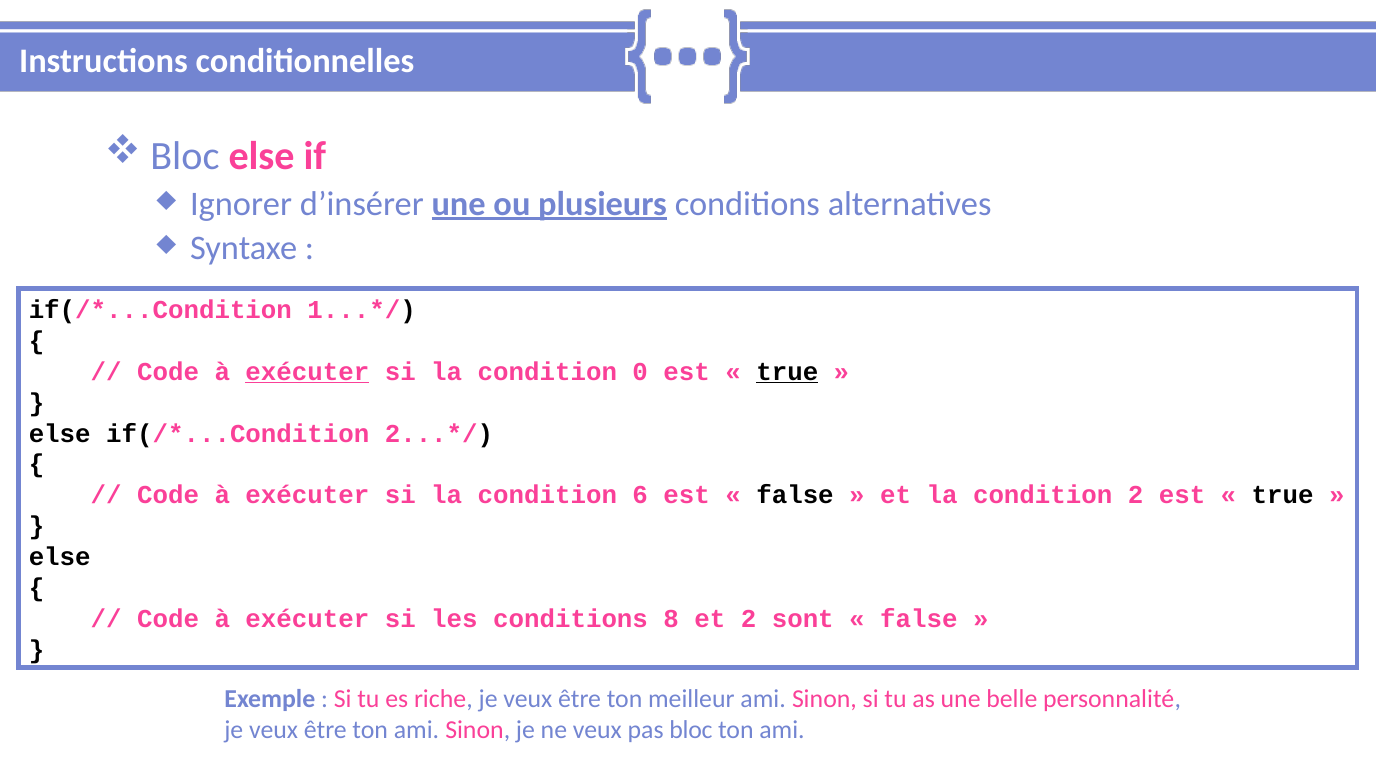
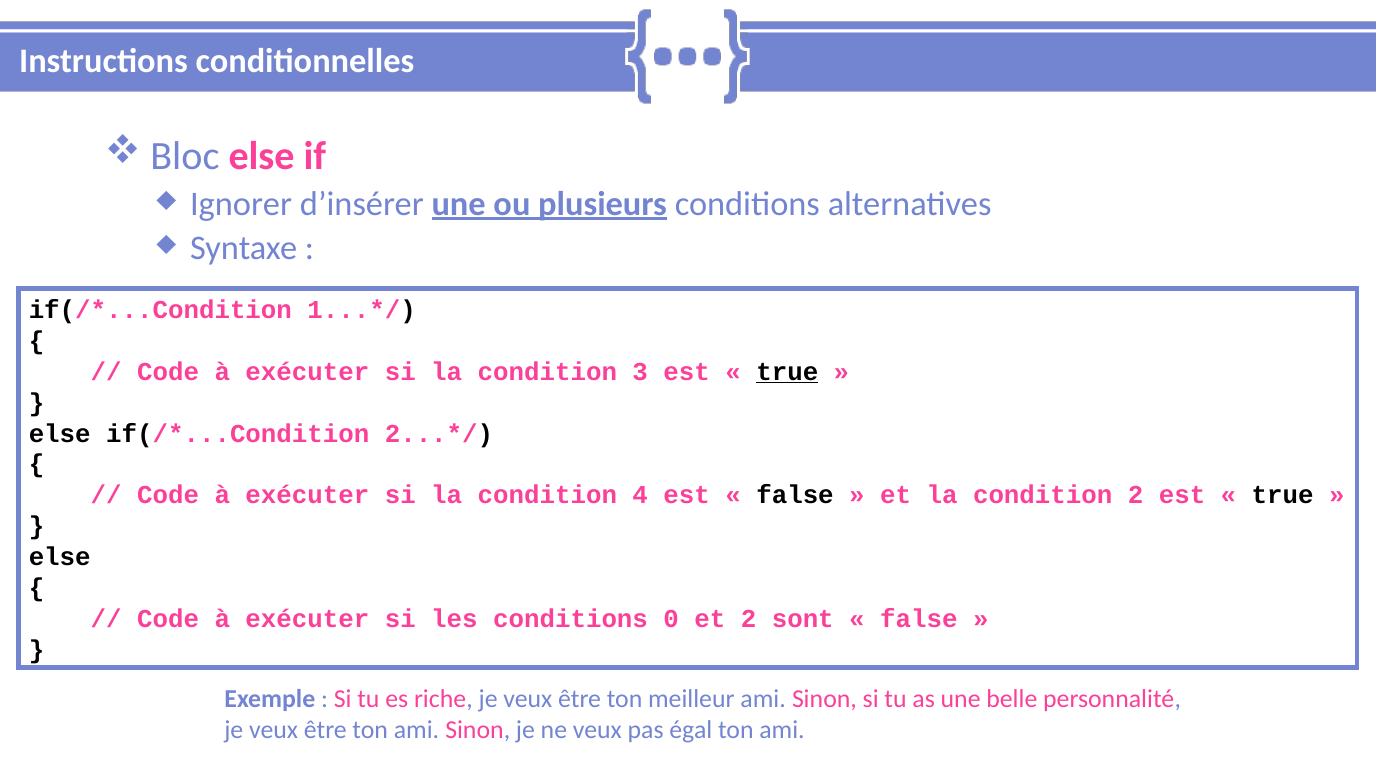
exécuter at (307, 372) underline: present -> none
0: 0 -> 3
6: 6 -> 4
8: 8 -> 0
pas bloc: bloc -> égal
